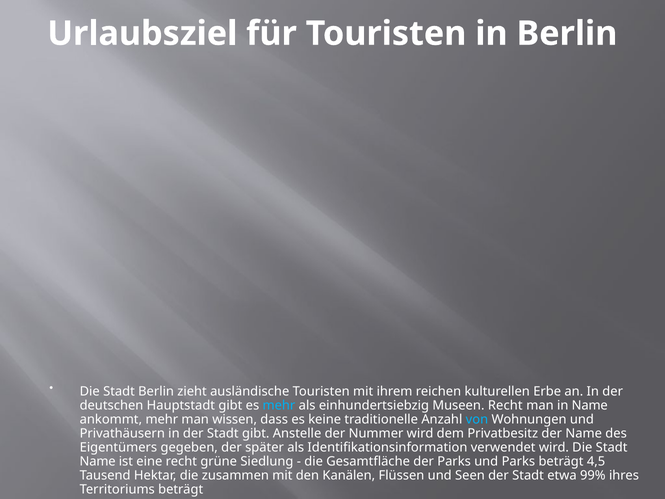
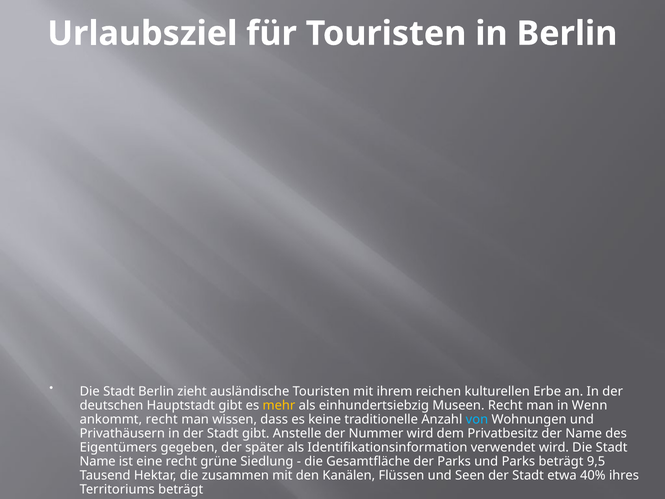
mehr at (279, 405) colour: light blue -> yellow
in Name: Name -> Wenn
ankommt mehr: mehr -> recht
4,5: 4,5 -> 9,5
99%: 99% -> 40%
